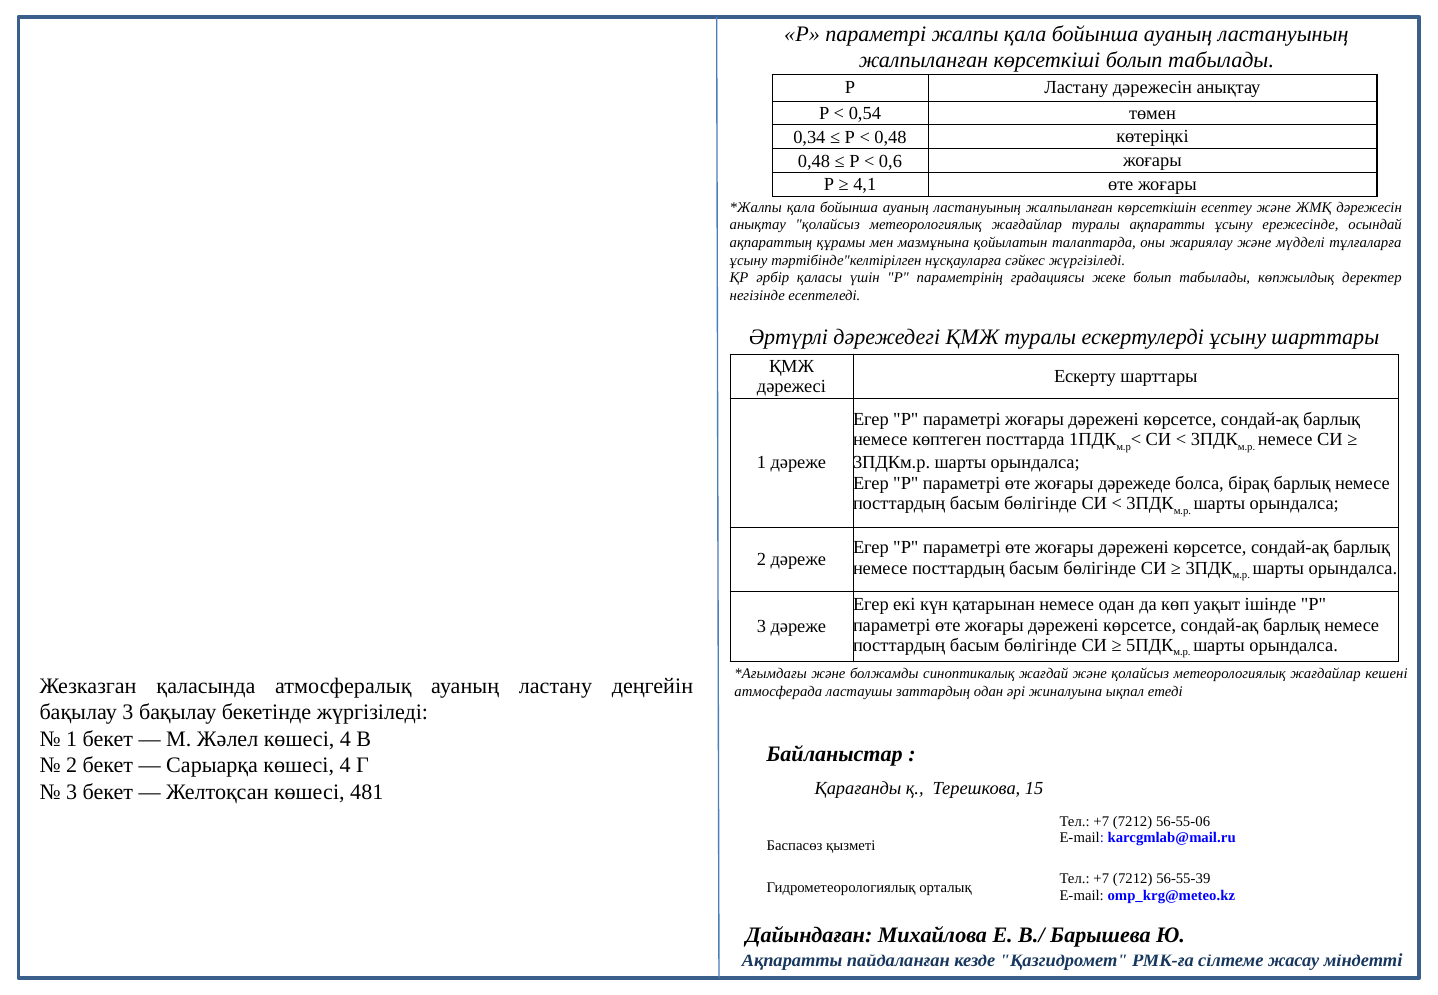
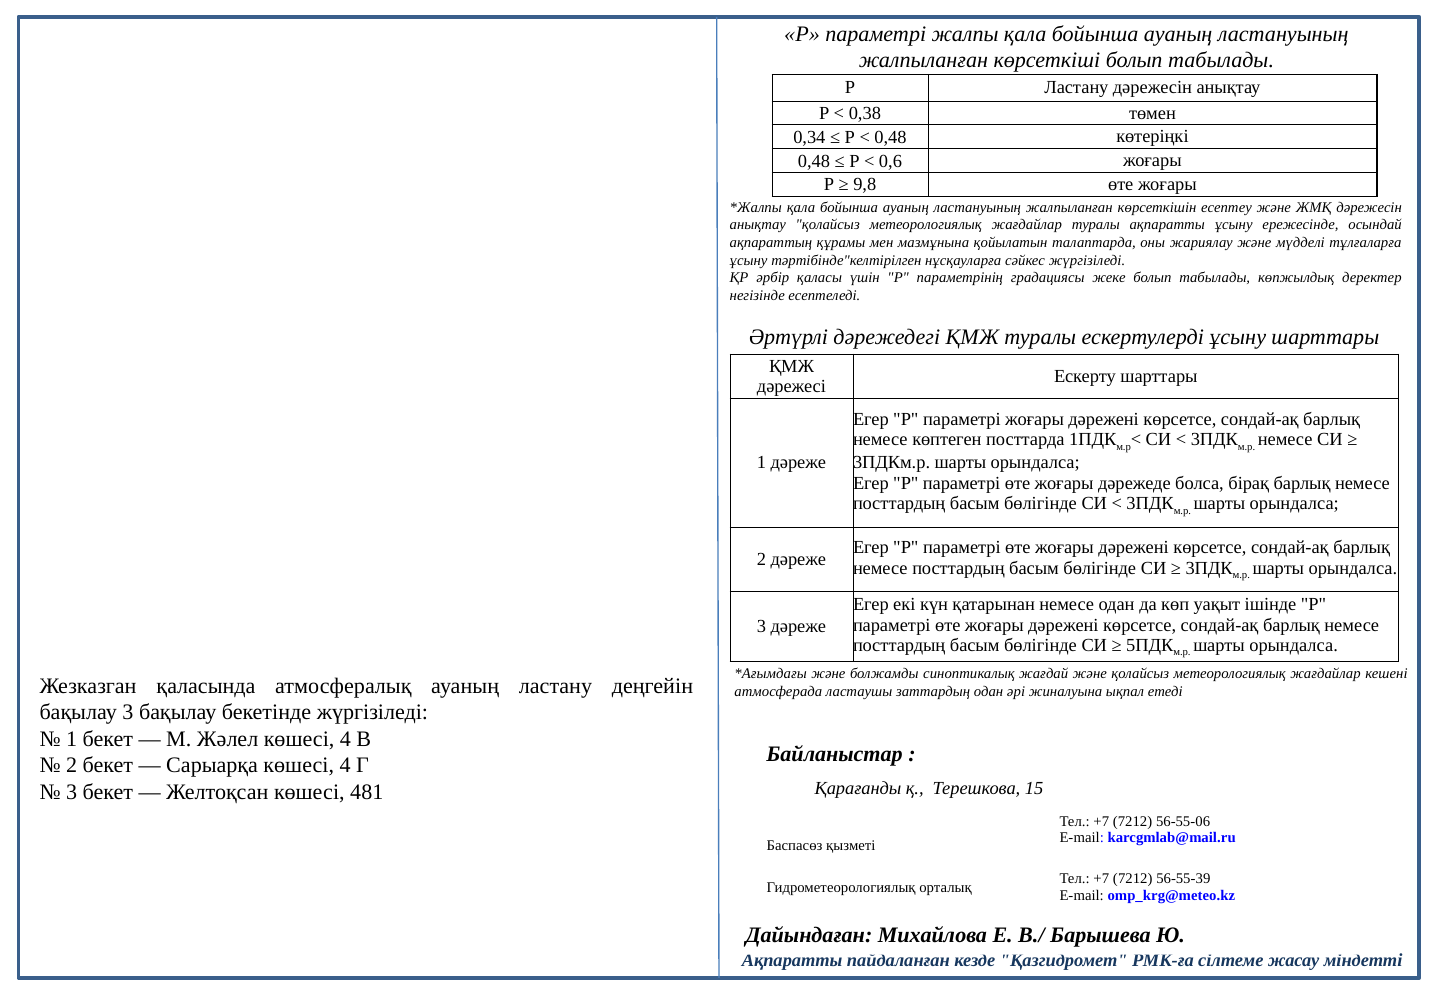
0,54: 0,54 -> 0,38
4,1: 4,1 -> 9,8
